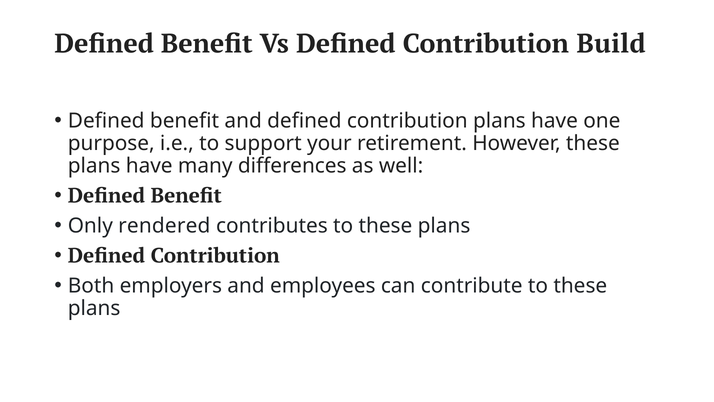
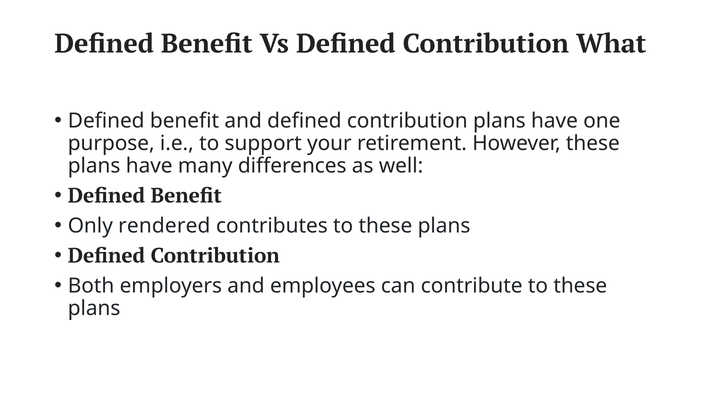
Build: Build -> What
